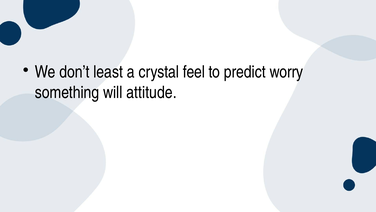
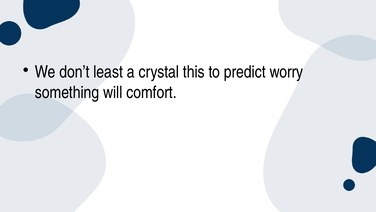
feel: feel -> this
attitude: attitude -> comfort
